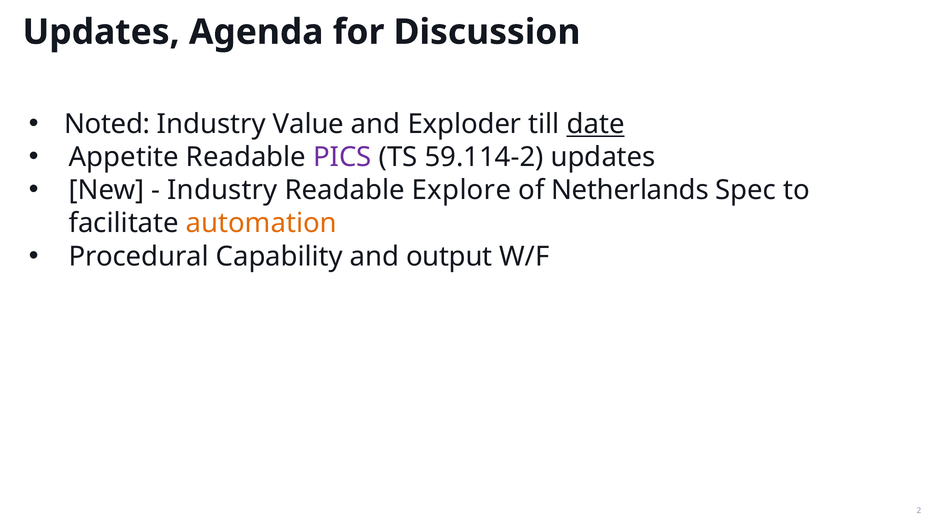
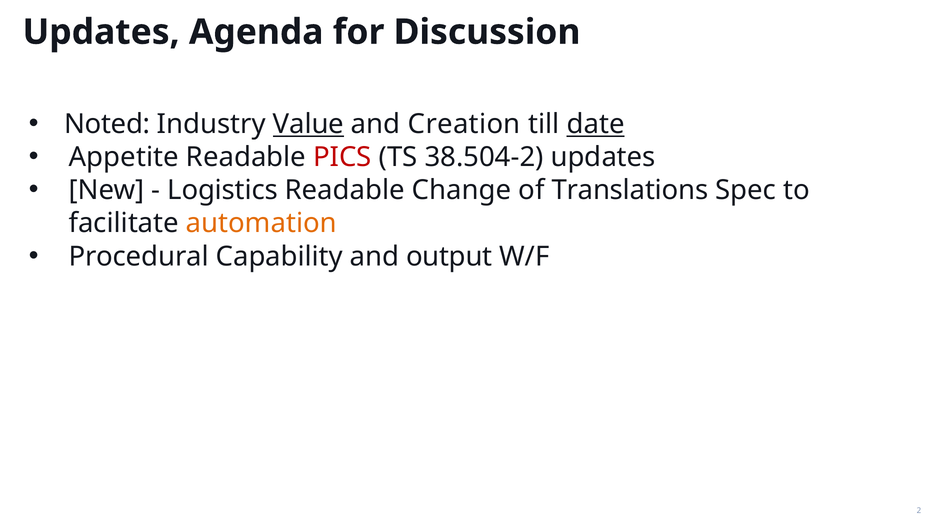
Value underline: none -> present
Exploder: Exploder -> Creation
PICS colour: purple -> red
59.114-2: 59.114-2 -> 38.504-2
Industry at (222, 190): Industry -> Logistics
Explore: Explore -> Change
Netherlands: Netherlands -> Translations
